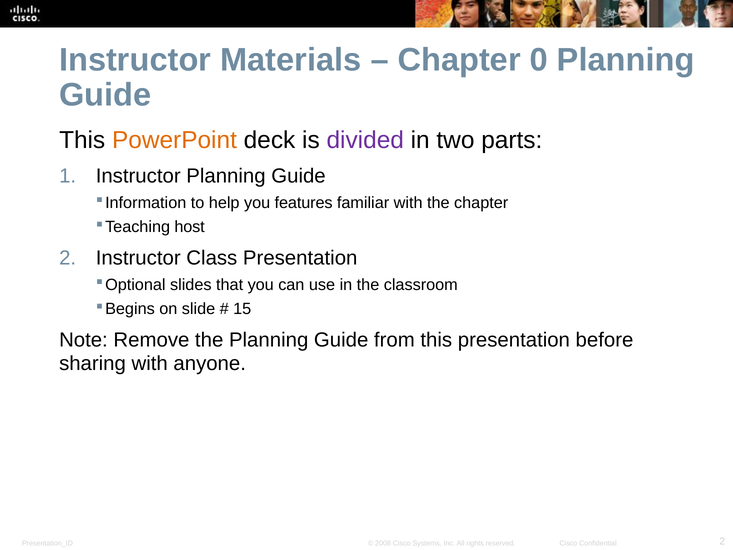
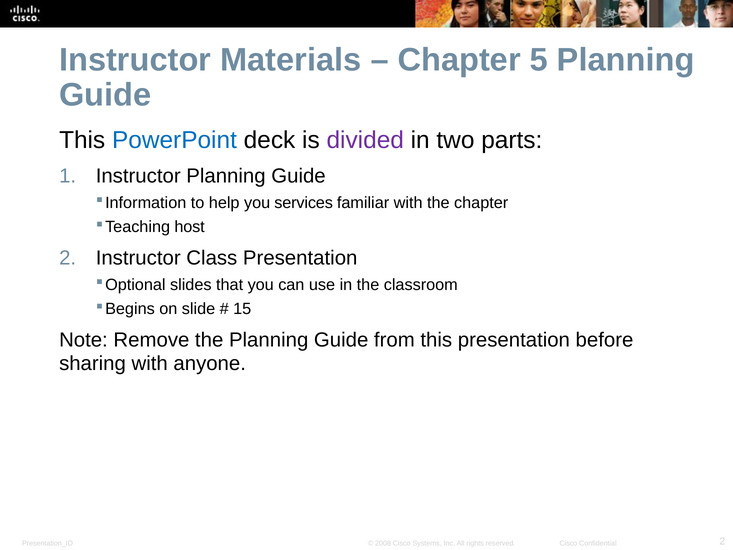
0: 0 -> 5
PowerPoint colour: orange -> blue
features: features -> services
